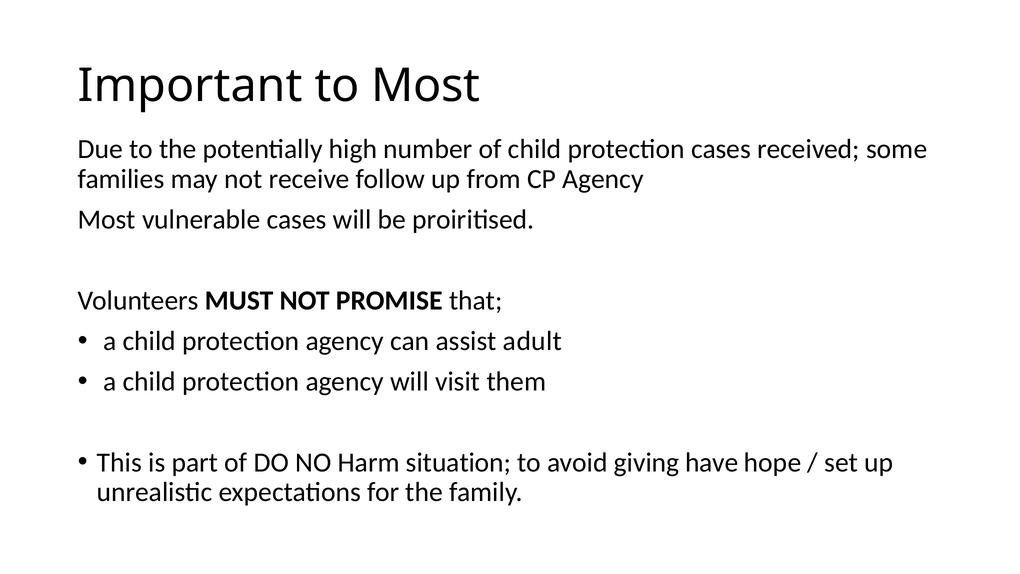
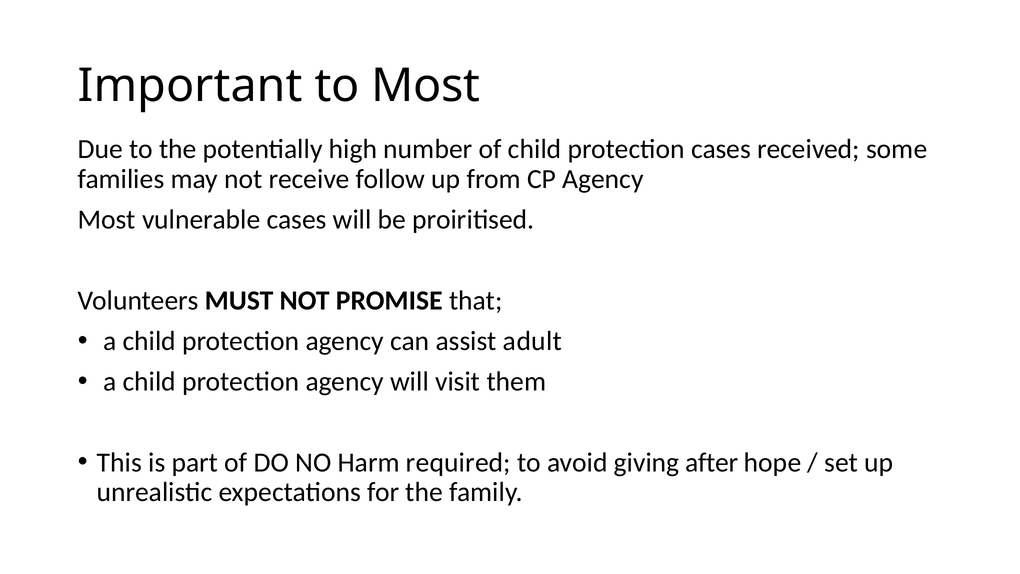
situation: situation -> required
have: have -> after
